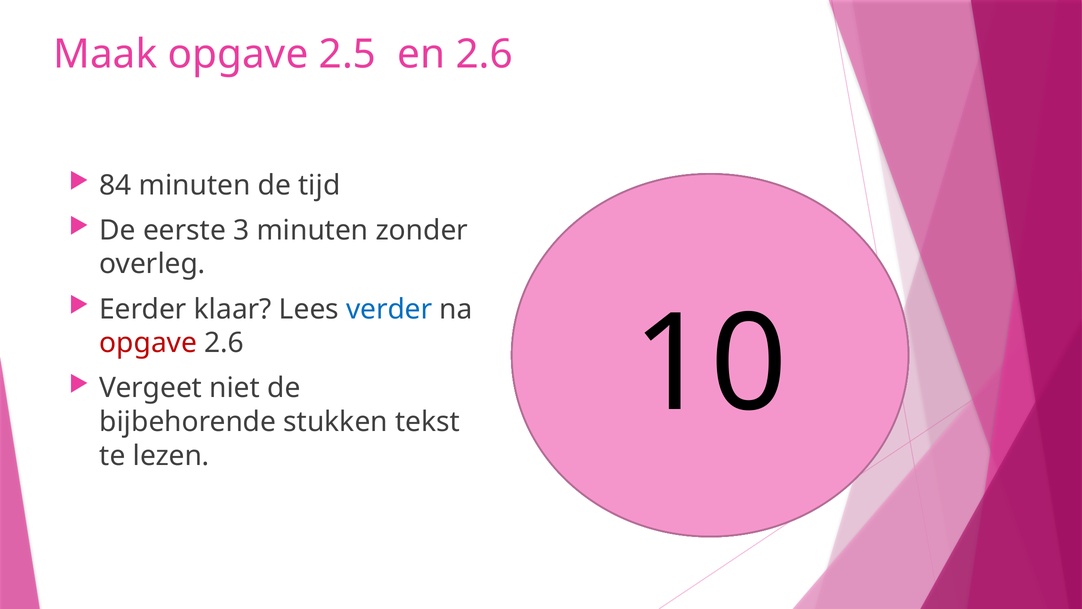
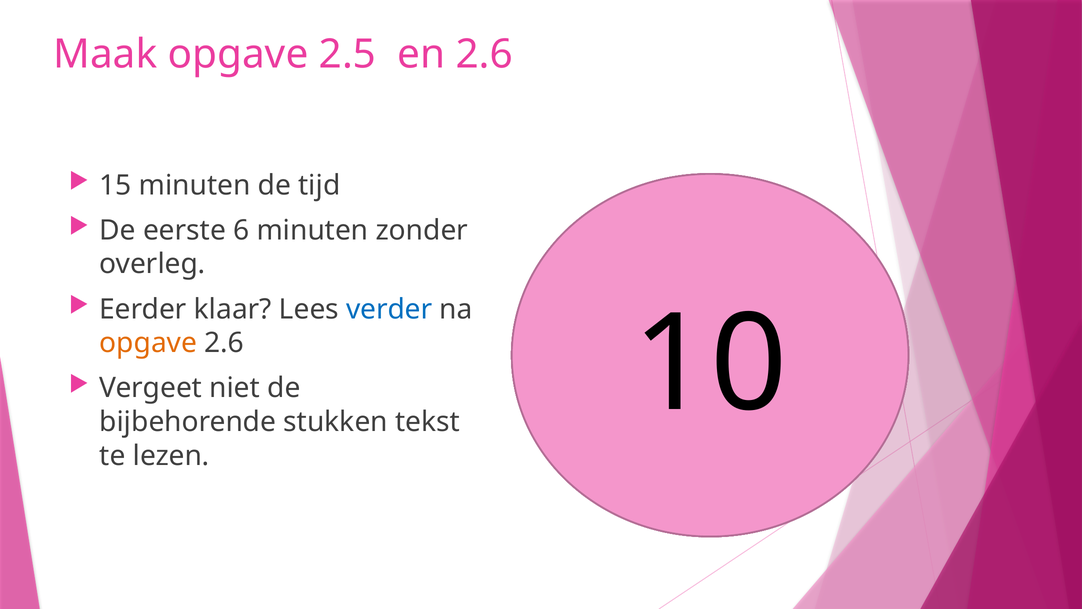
84: 84 -> 15
3: 3 -> 6
opgave at (148, 343) colour: red -> orange
